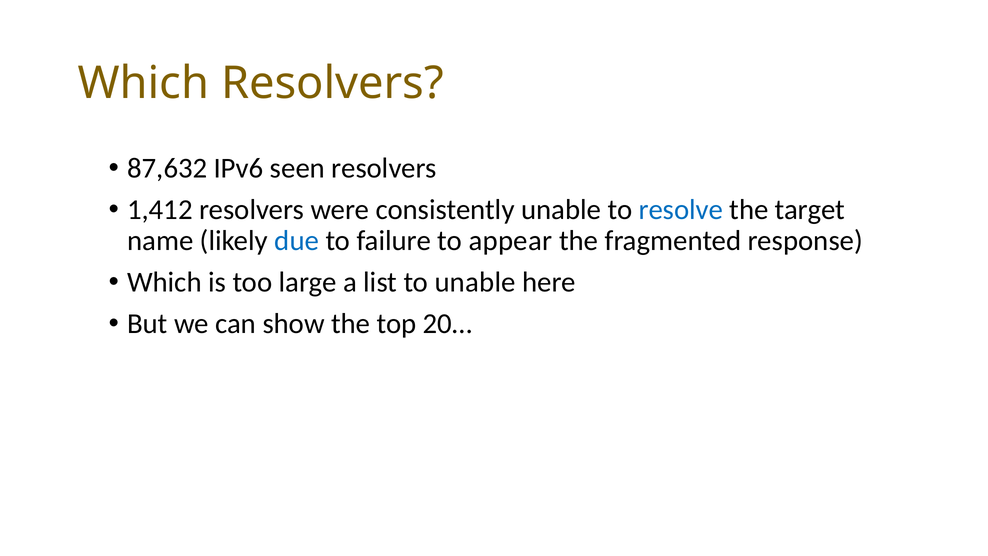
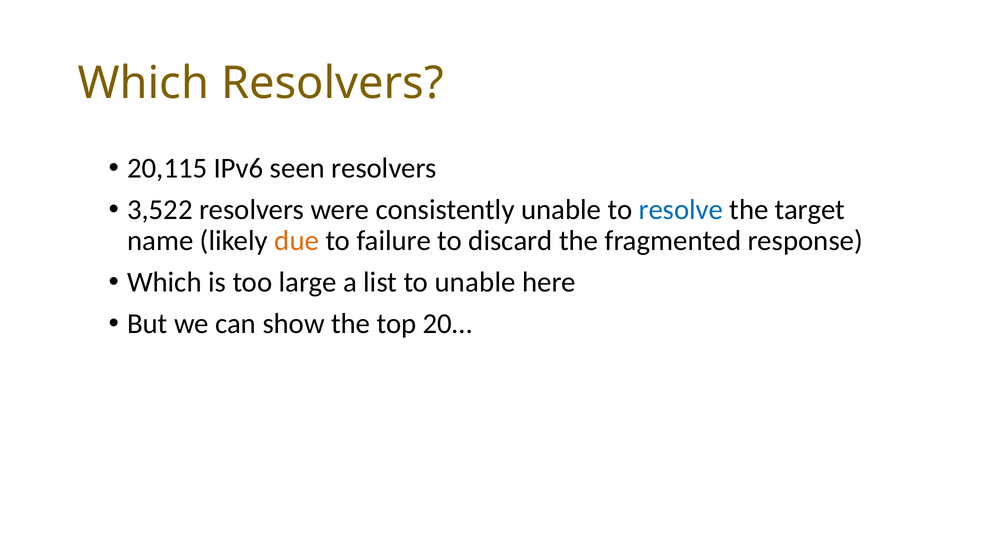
87,632: 87,632 -> 20,115
1,412: 1,412 -> 3,522
due colour: blue -> orange
appear: appear -> discard
